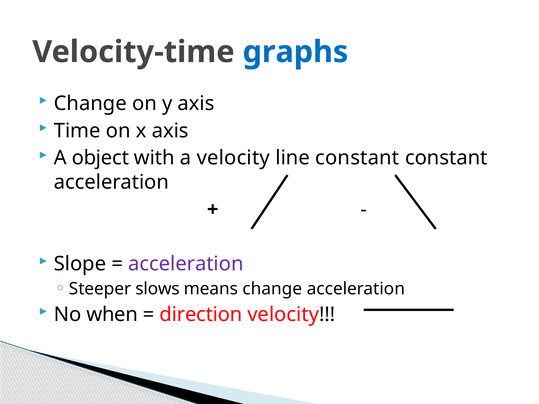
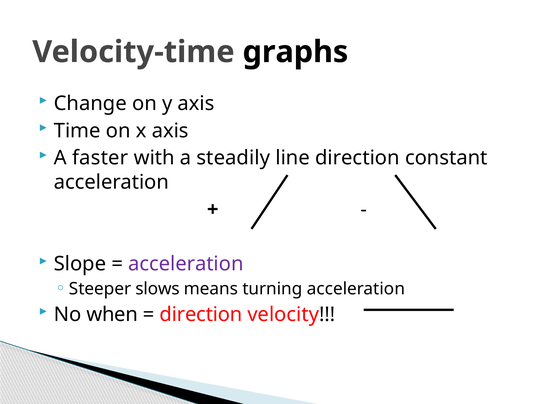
graphs colour: blue -> black
object: object -> faster
a velocity: velocity -> steadily
line constant: constant -> direction
means change: change -> turning
